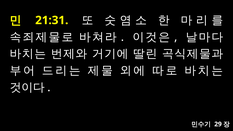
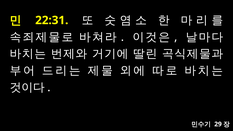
21:31: 21:31 -> 22:31
